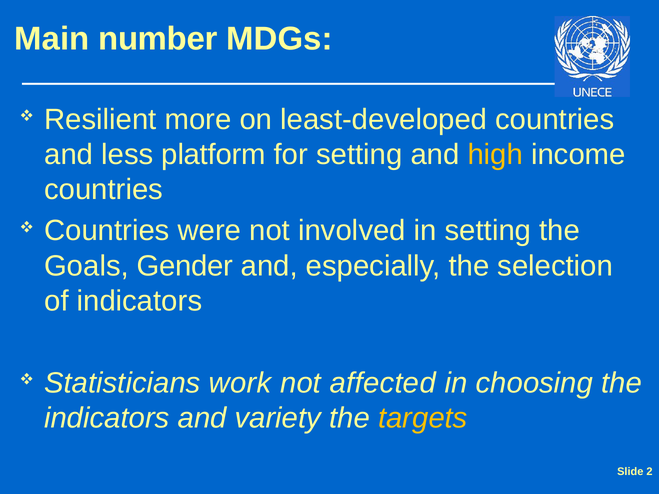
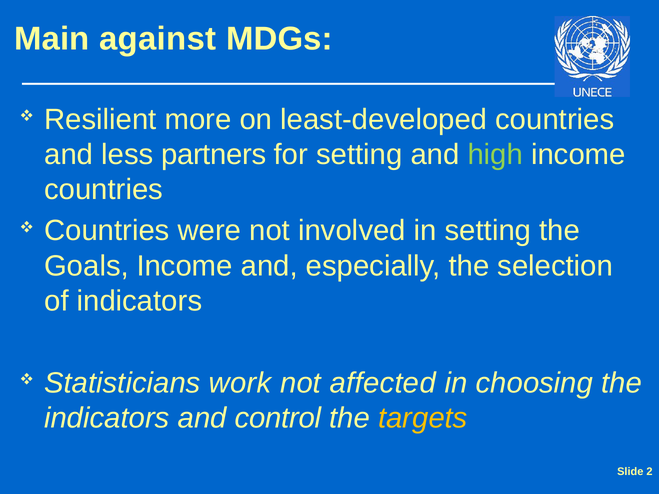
number: number -> against
platform: platform -> partners
high colour: yellow -> light green
Goals Gender: Gender -> Income
variety: variety -> control
